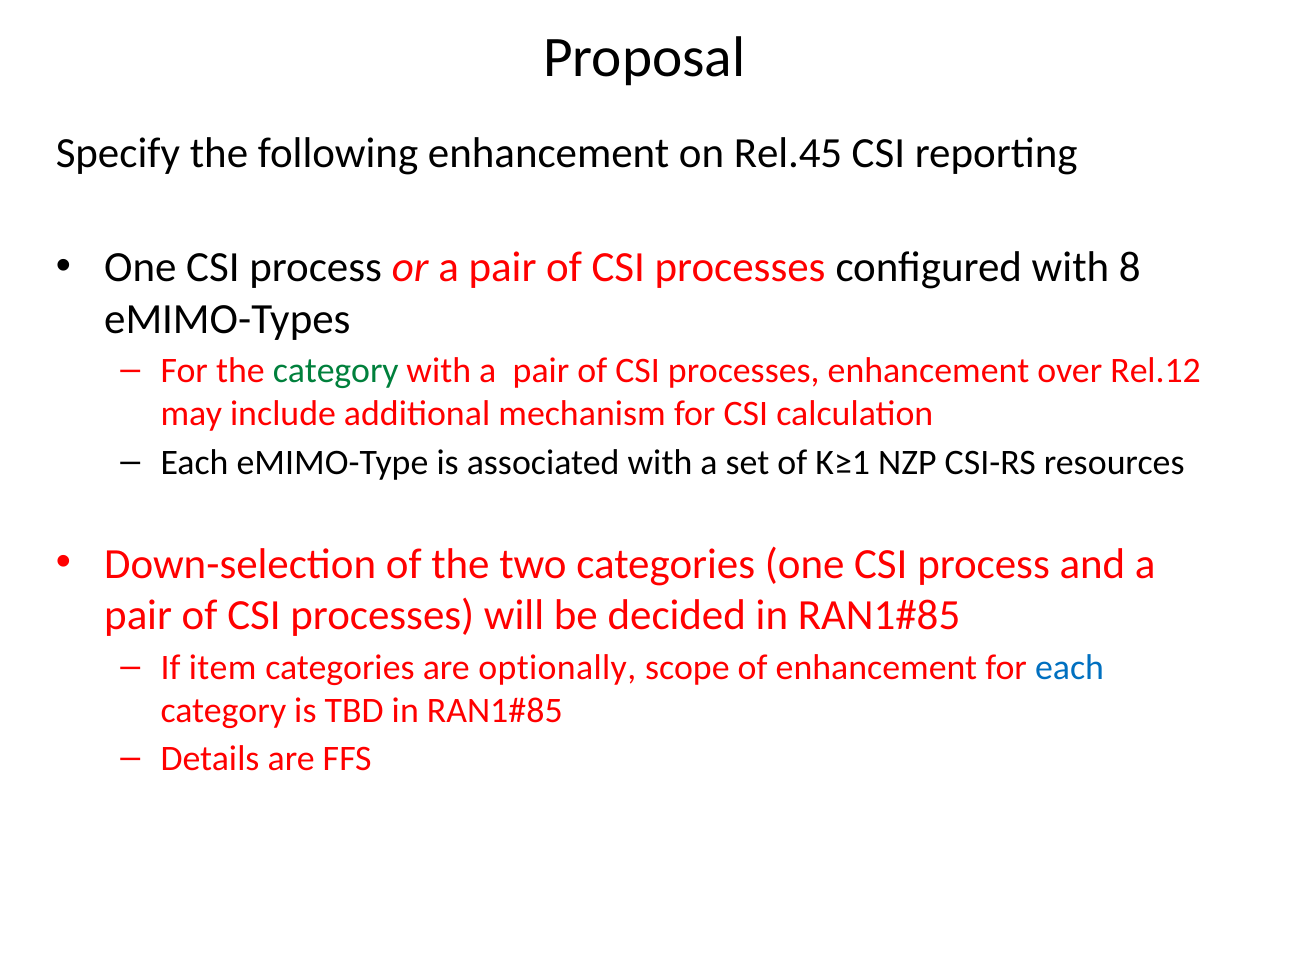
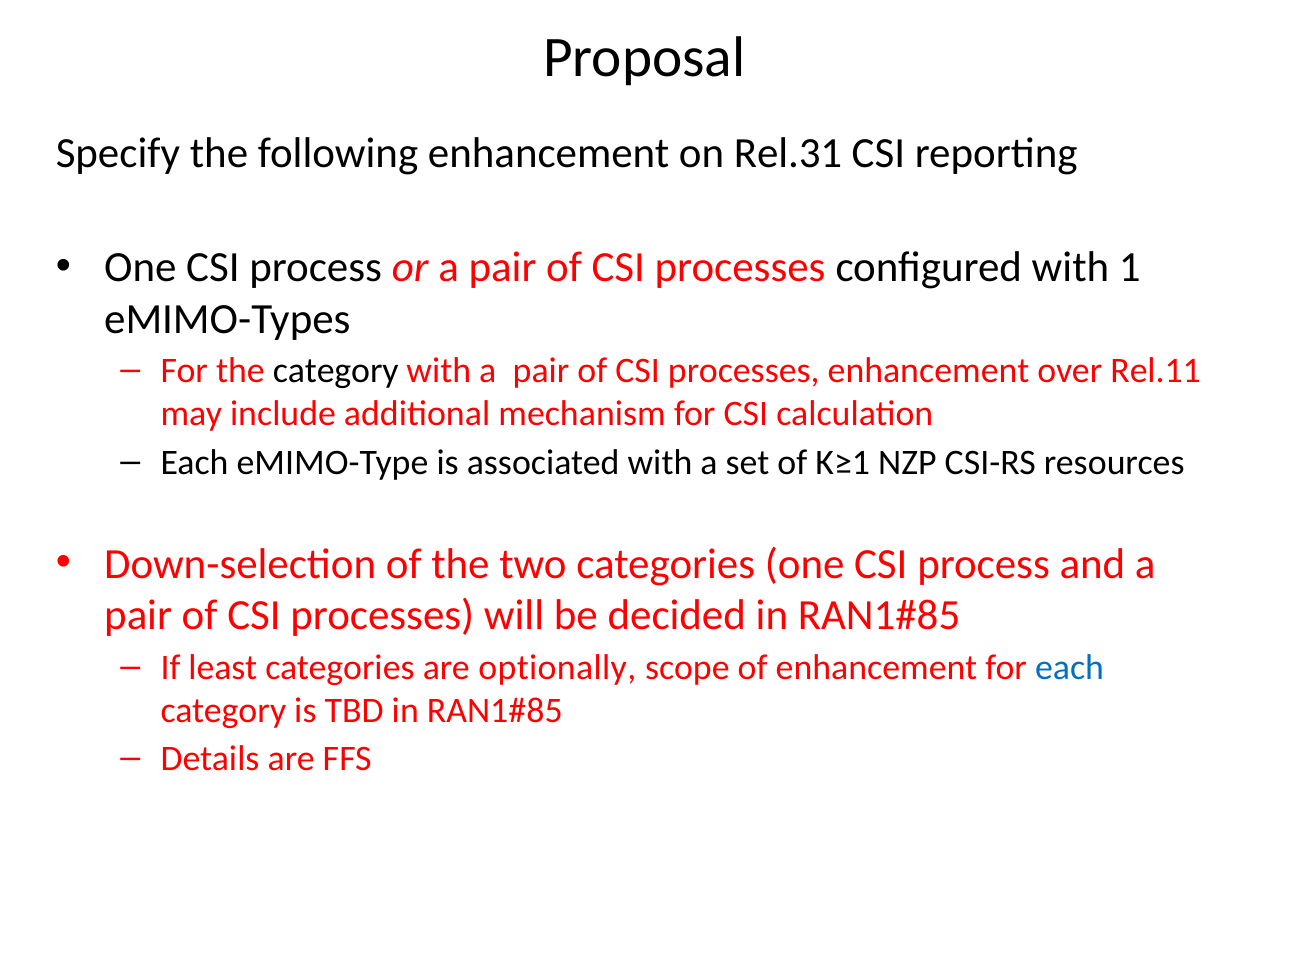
Rel.45: Rel.45 -> Rel.31
8: 8 -> 1
category at (336, 371) colour: green -> black
Rel.12: Rel.12 -> Rel.11
item: item -> least
